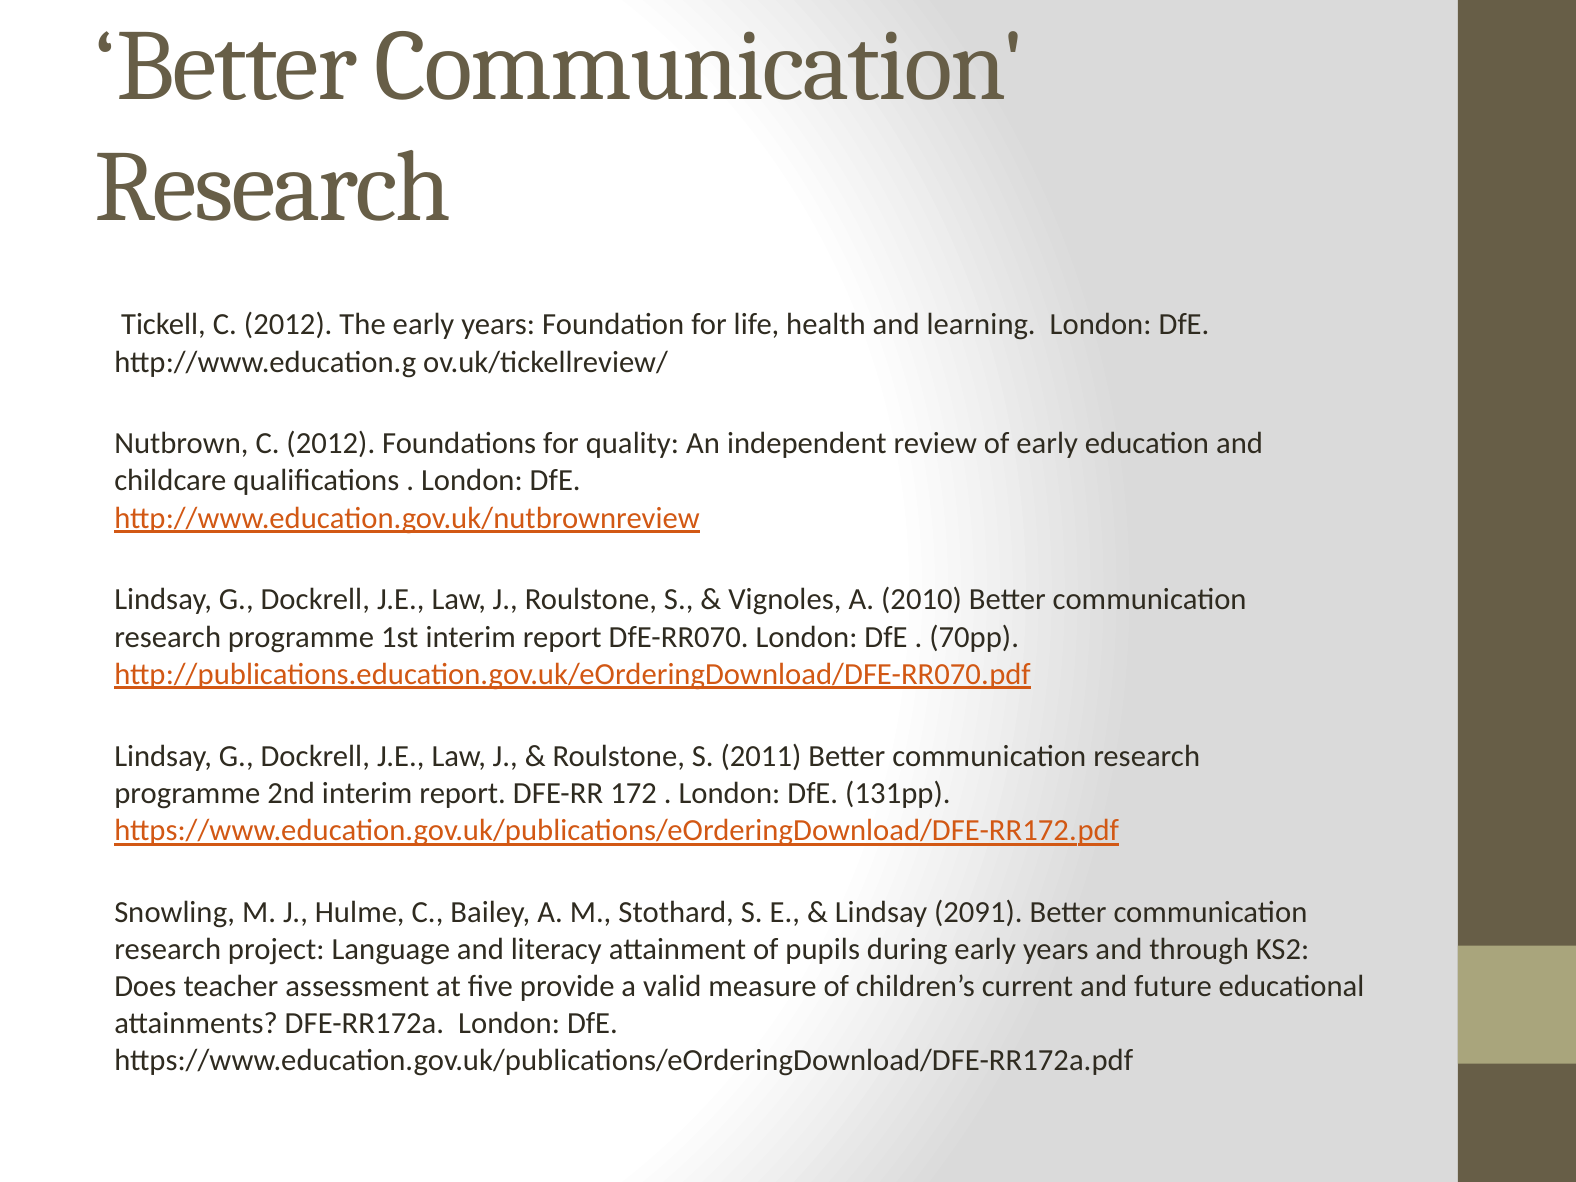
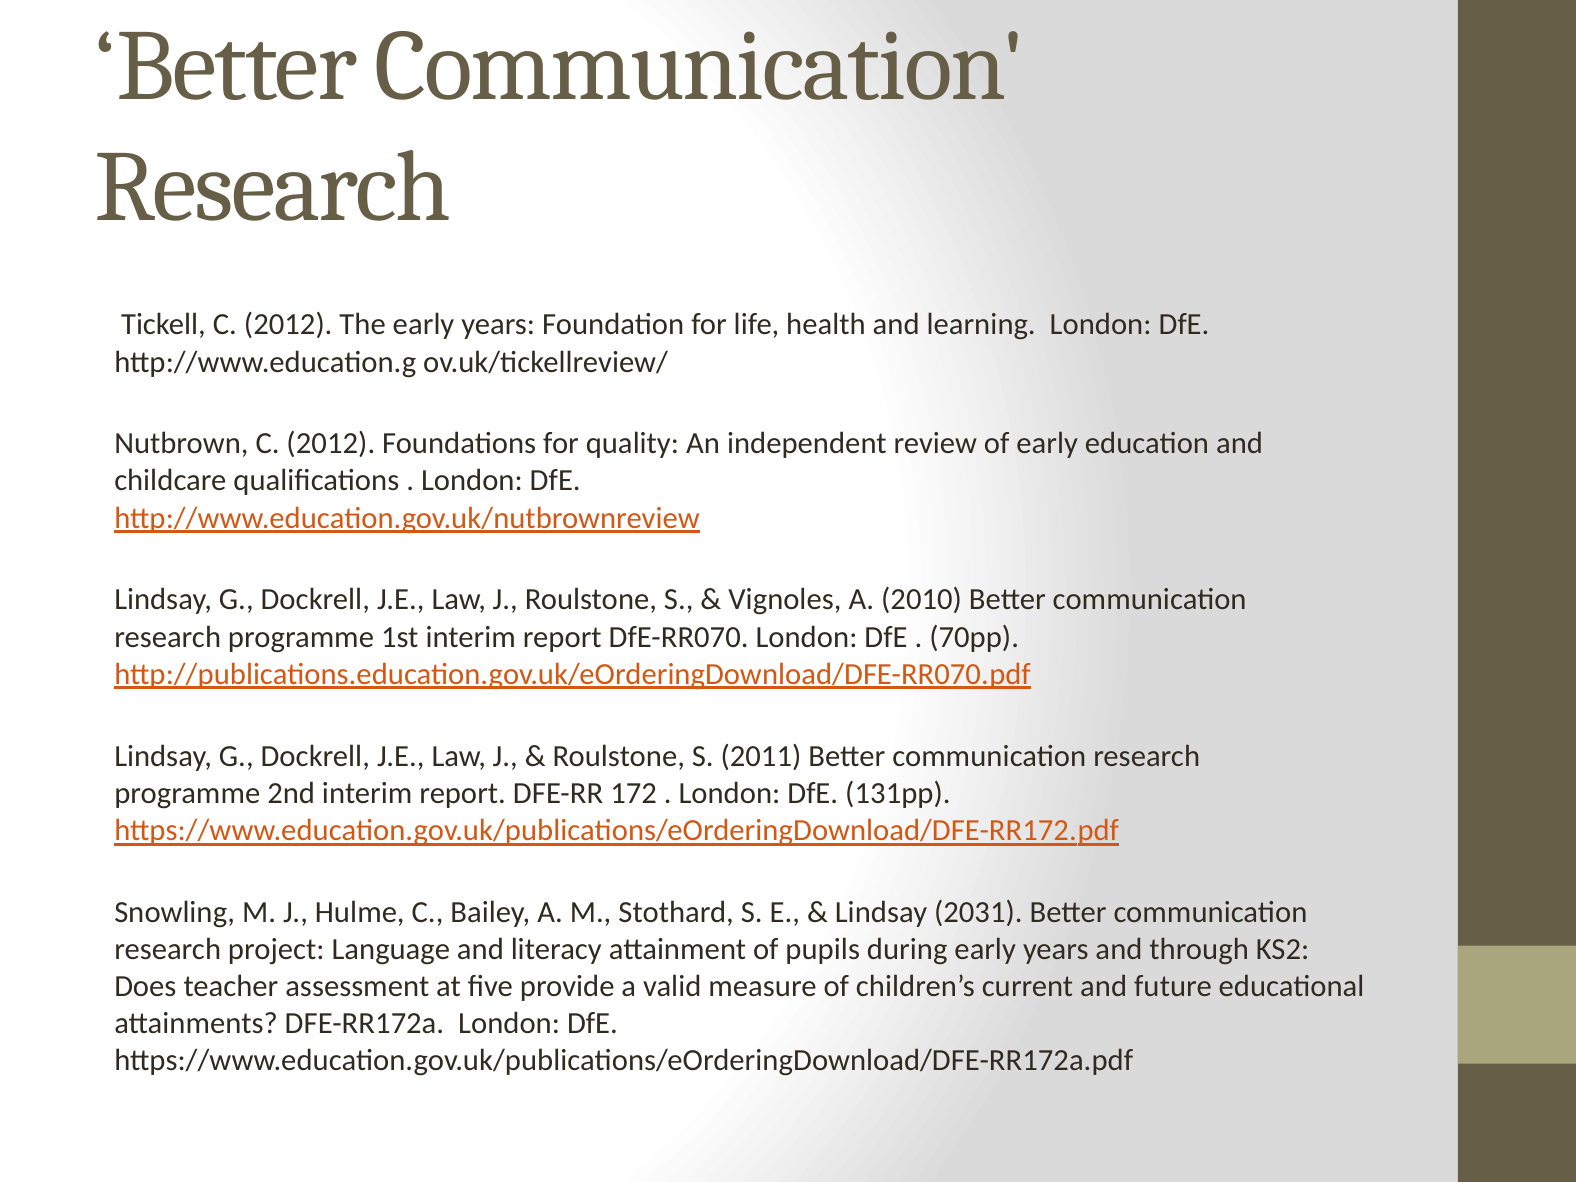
2091: 2091 -> 2031
